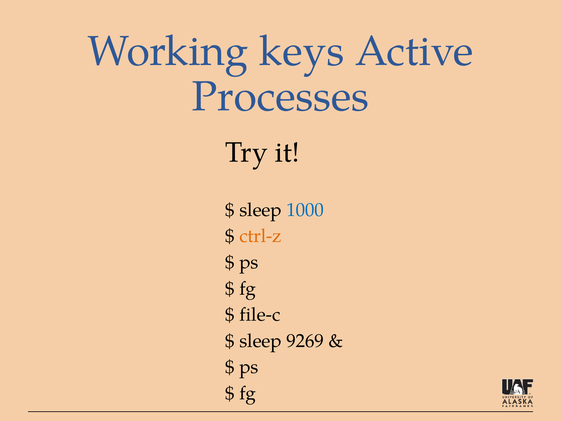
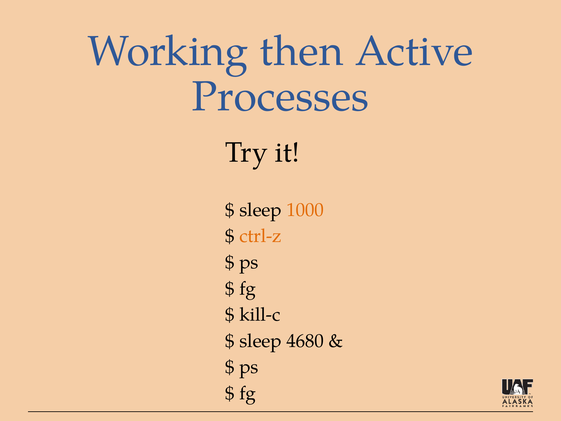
keys: keys -> then
1000 colour: blue -> orange
file-c: file-c -> kill-c
9269: 9269 -> 4680
